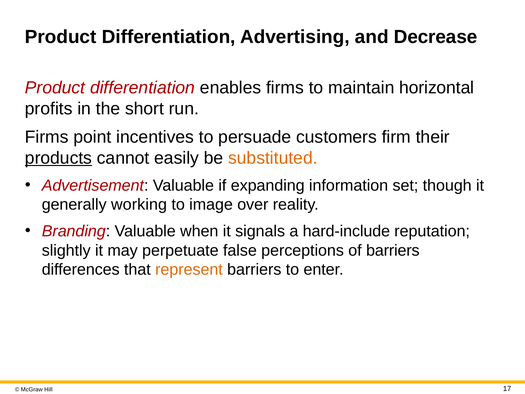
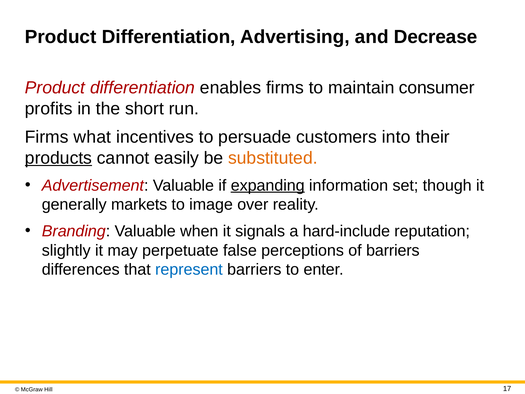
horizontal: horizontal -> consumer
point: point -> what
firm: firm -> into
expanding underline: none -> present
working: working -> markets
represent colour: orange -> blue
